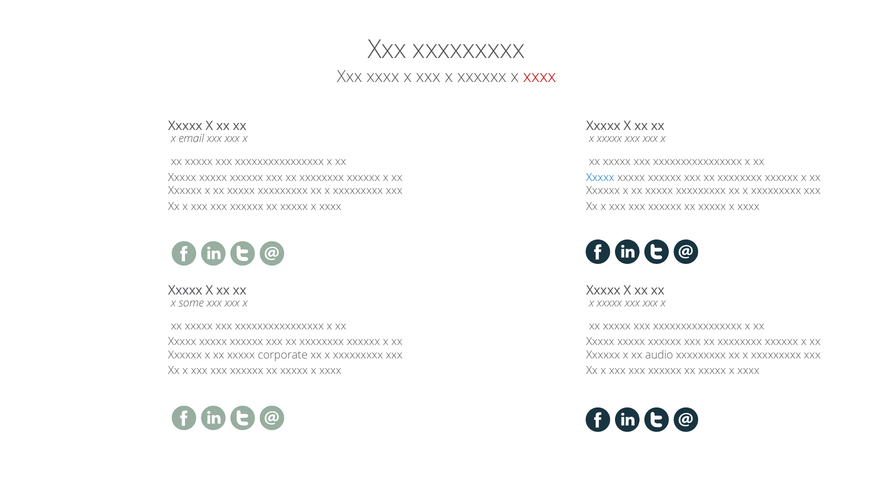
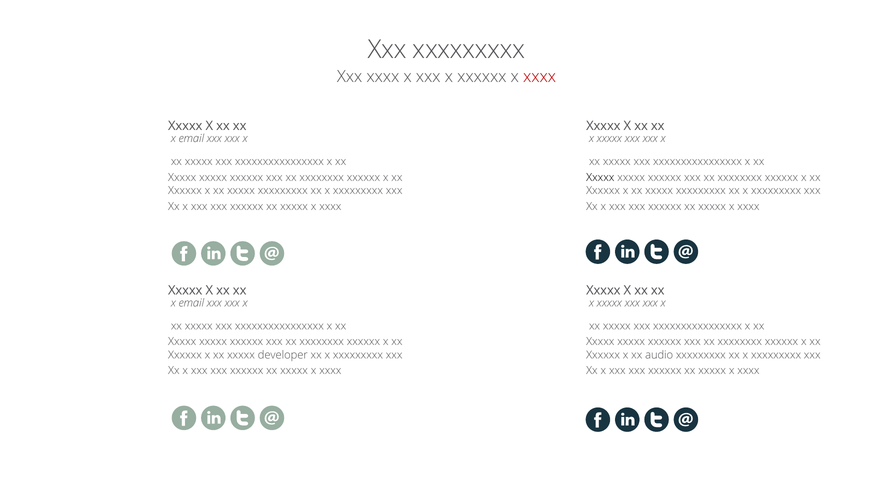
Xxxxx at (600, 177) colour: blue -> black
some at (191, 303): some -> email
corporate: corporate -> developer
